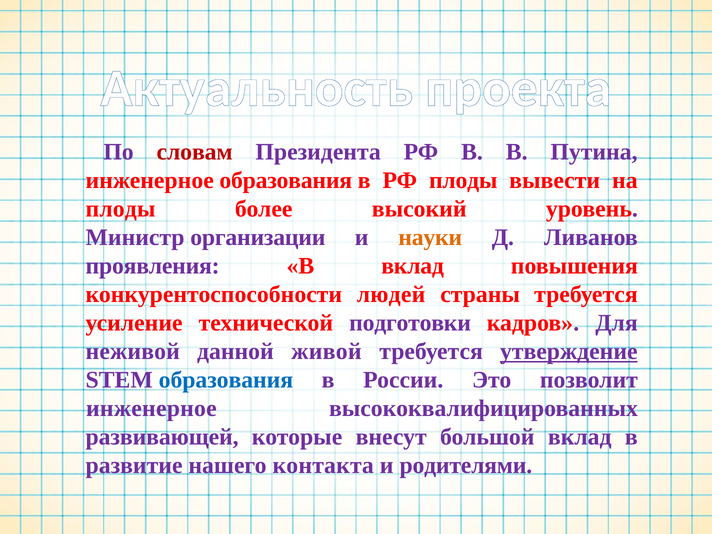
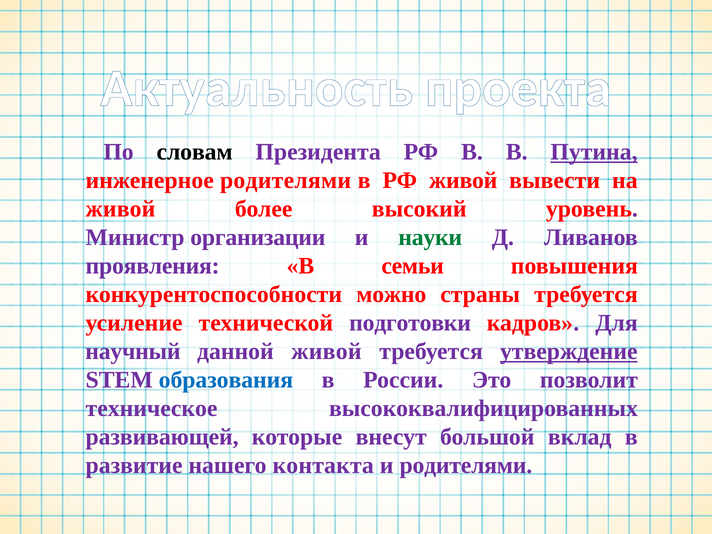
словам colour: red -> black
Путина underline: none -> present
инженерное образования: образования -> родителями
РФ плоды: плоды -> живой
плоды at (121, 209): плоды -> живой
науки colour: orange -> green
В вклад: вклад -> семьи
людей: людей -> можно
неживой: неживой -> научный
инженерное at (151, 408): инженерное -> техническое
